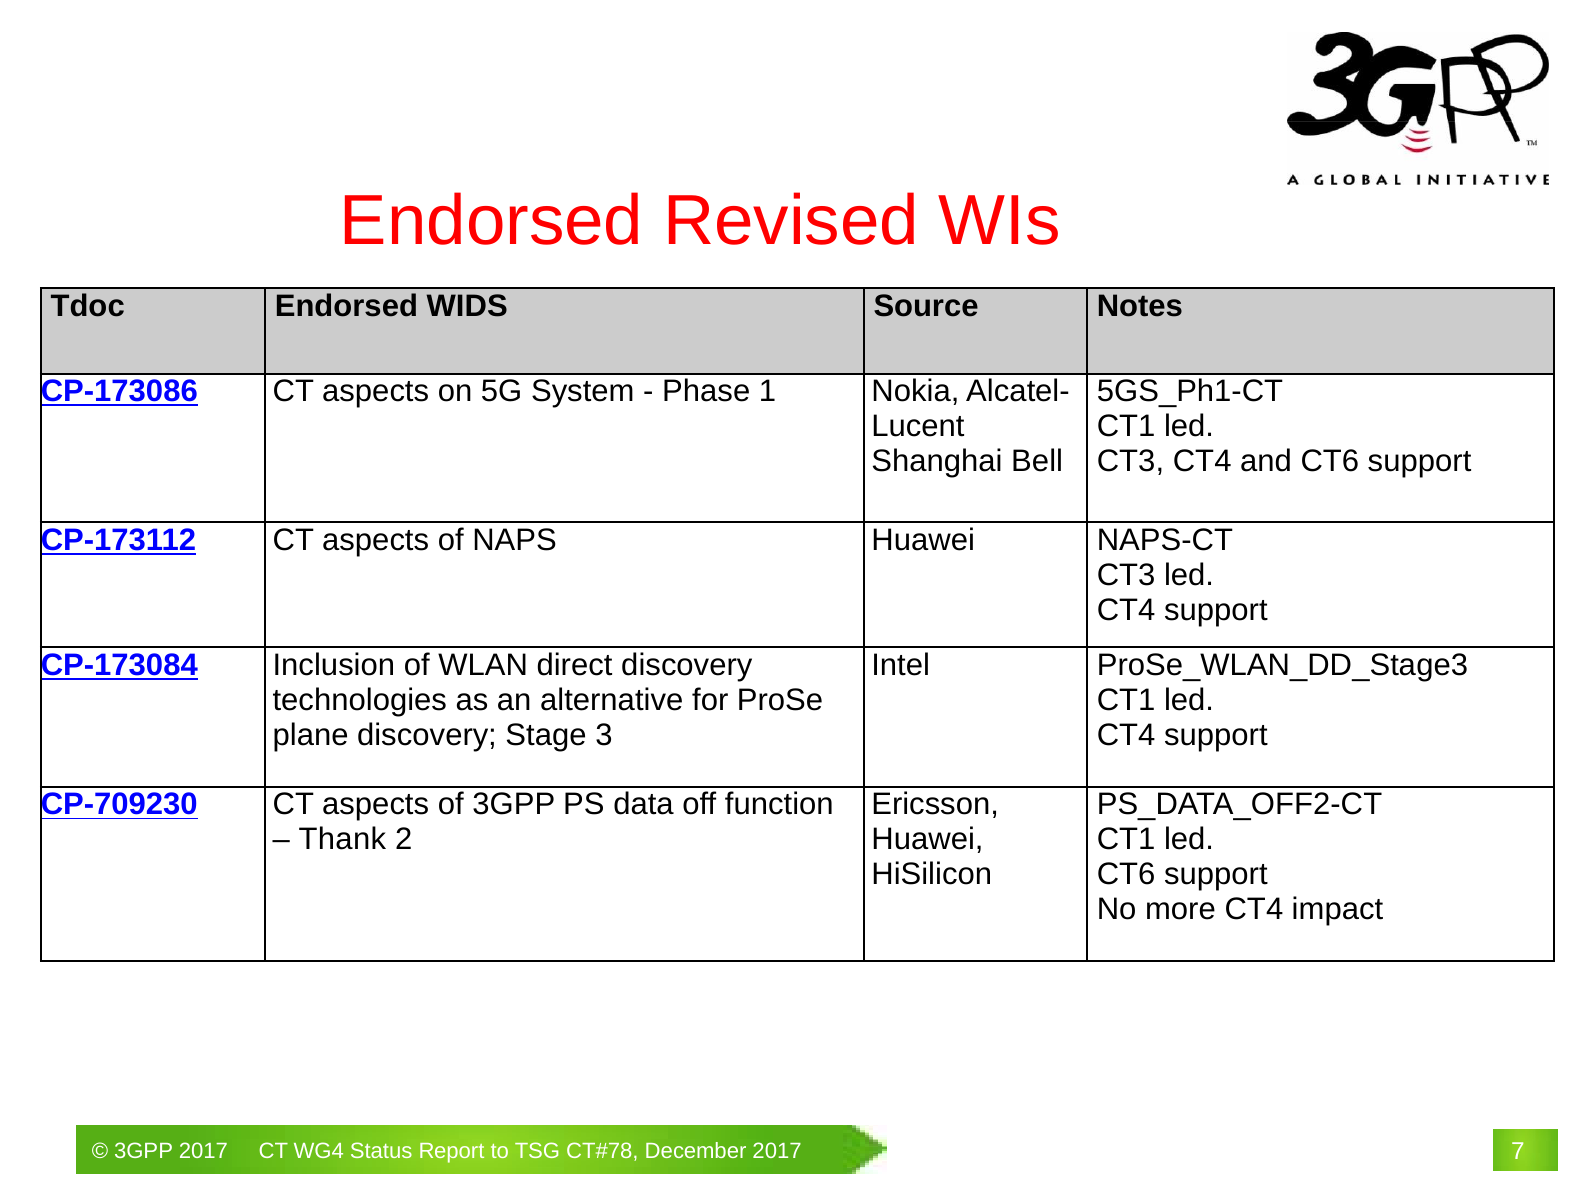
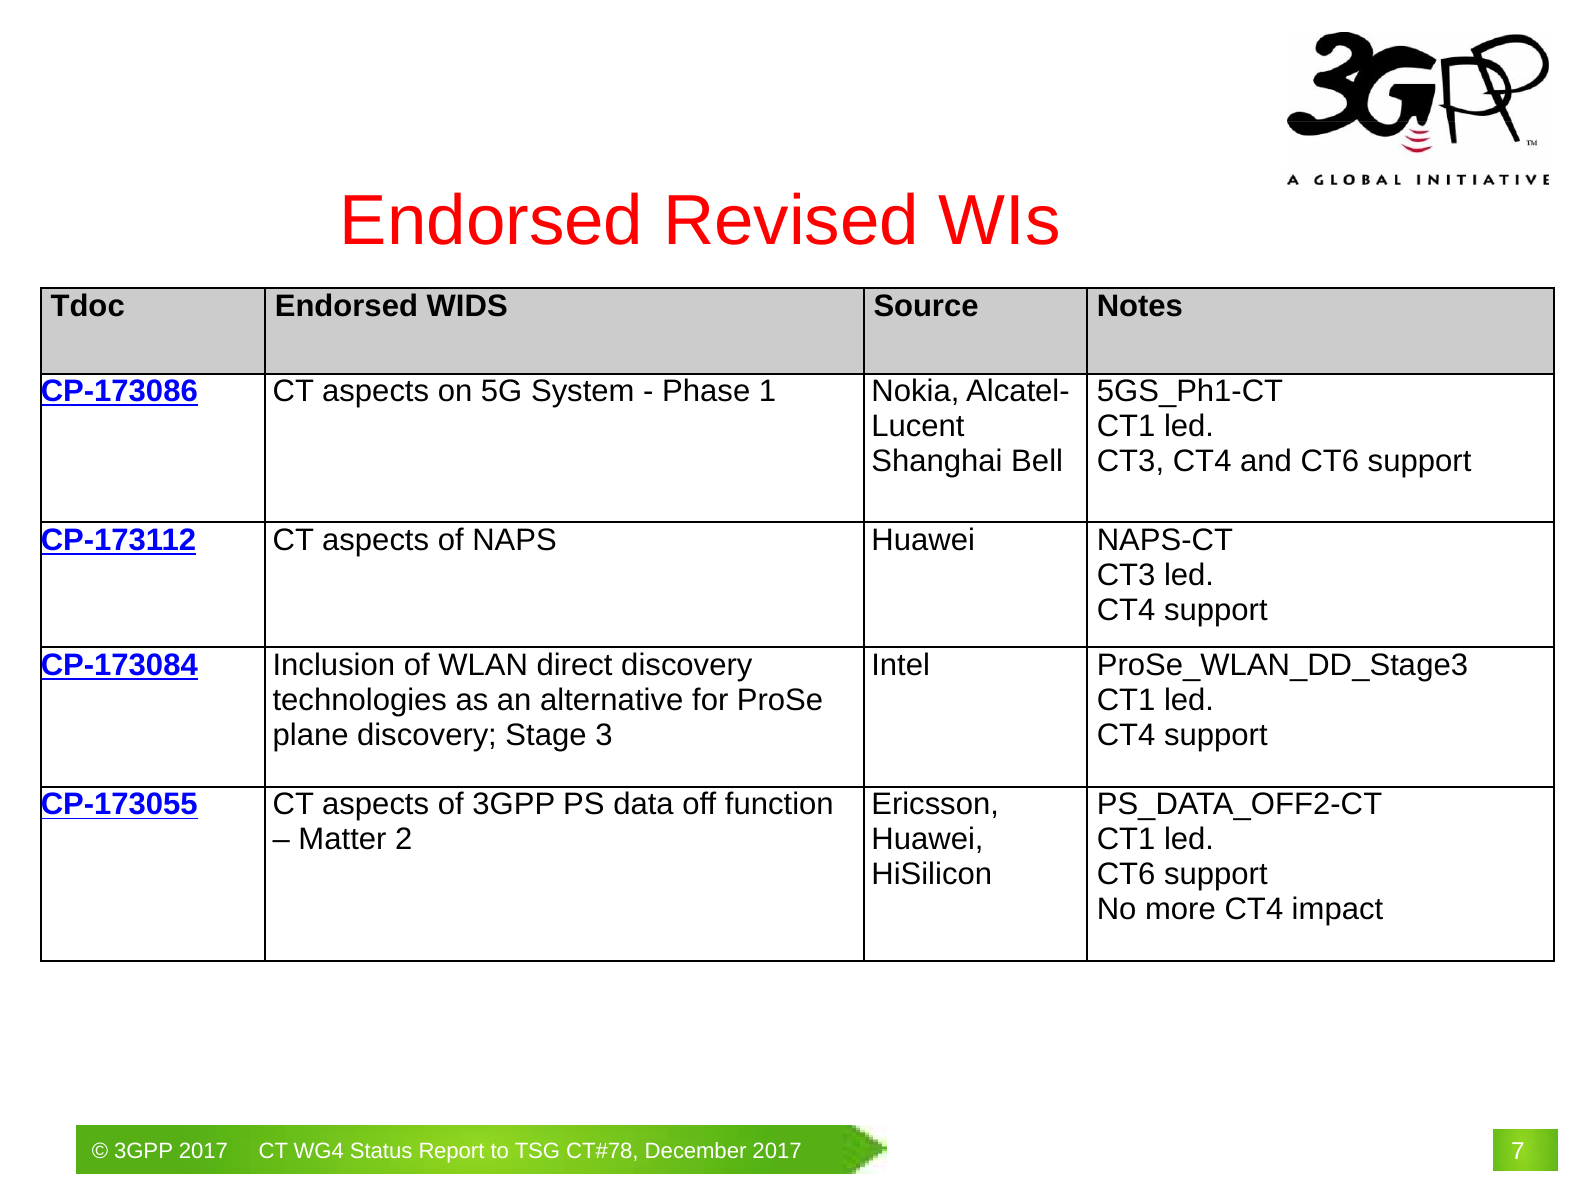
CP-709230: CP-709230 -> CP-173055
Thank: Thank -> Matter
